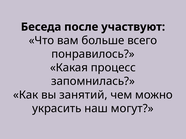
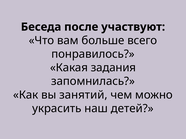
процесс: процесс -> задания
могут: могут -> детей
